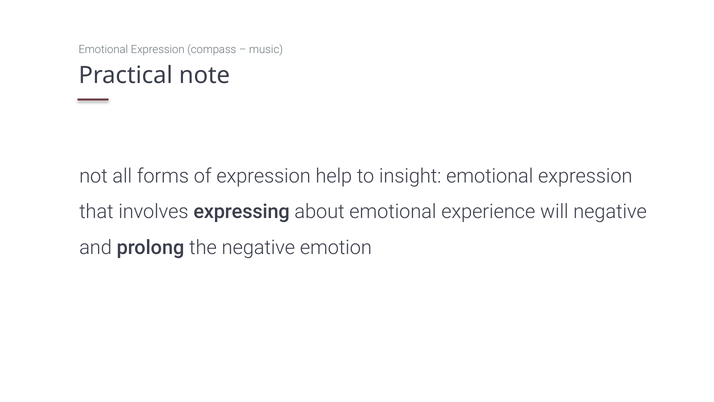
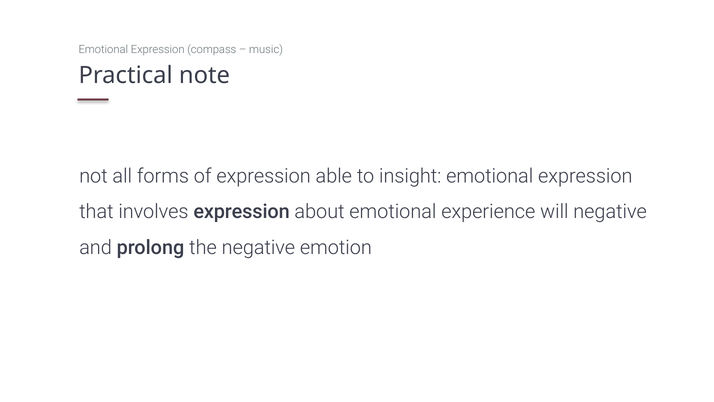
help: help -> able
involves expressing: expressing -> expression
